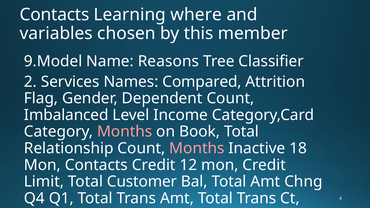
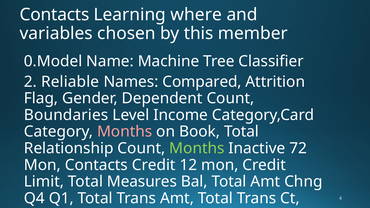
9.Model: 9.Model -> 0.Model
Reasons: Reasons -> Machine
Services: Services -> Reliable
Imbalanced: Imbalanced -> Boundaries
Months at (197, 148) colour: pink -> light green
18: 18 -> 72
Customer: Customer -> Measures
